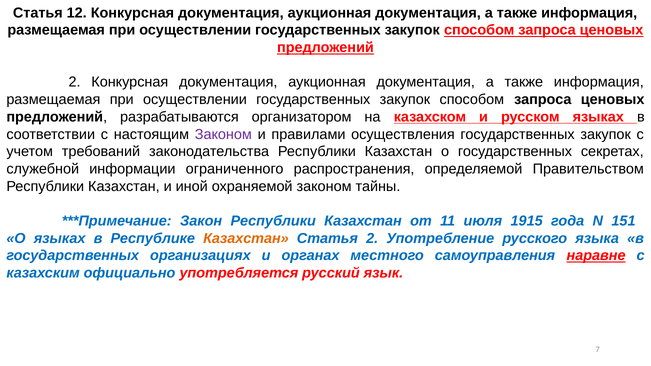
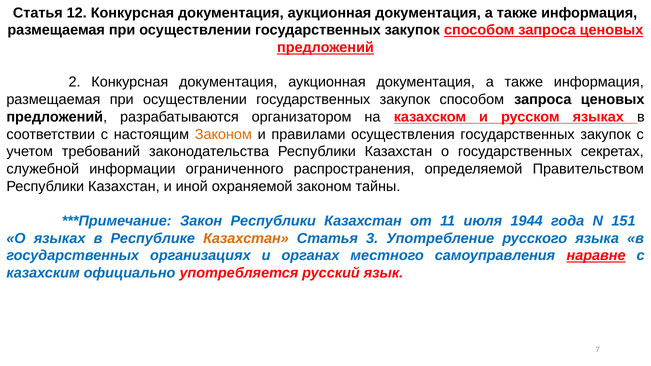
Законом at (223, 134) colour: purple -> orange
1915: 1915 -> 1944
Статья 2: 2 -> 3
